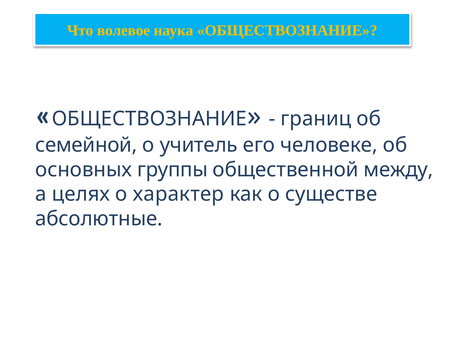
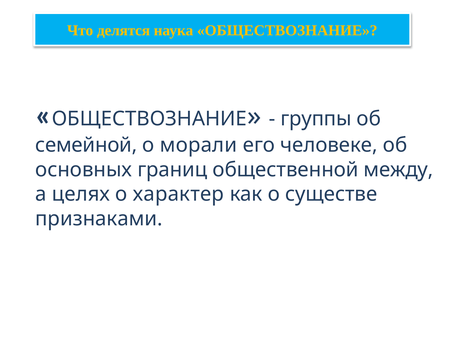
волевое: волевое -> делятся
границ: границ -> группы
учитель: учитель -> морали
группы: группы -> границ
абсолютные: абсолютные -> признаками
